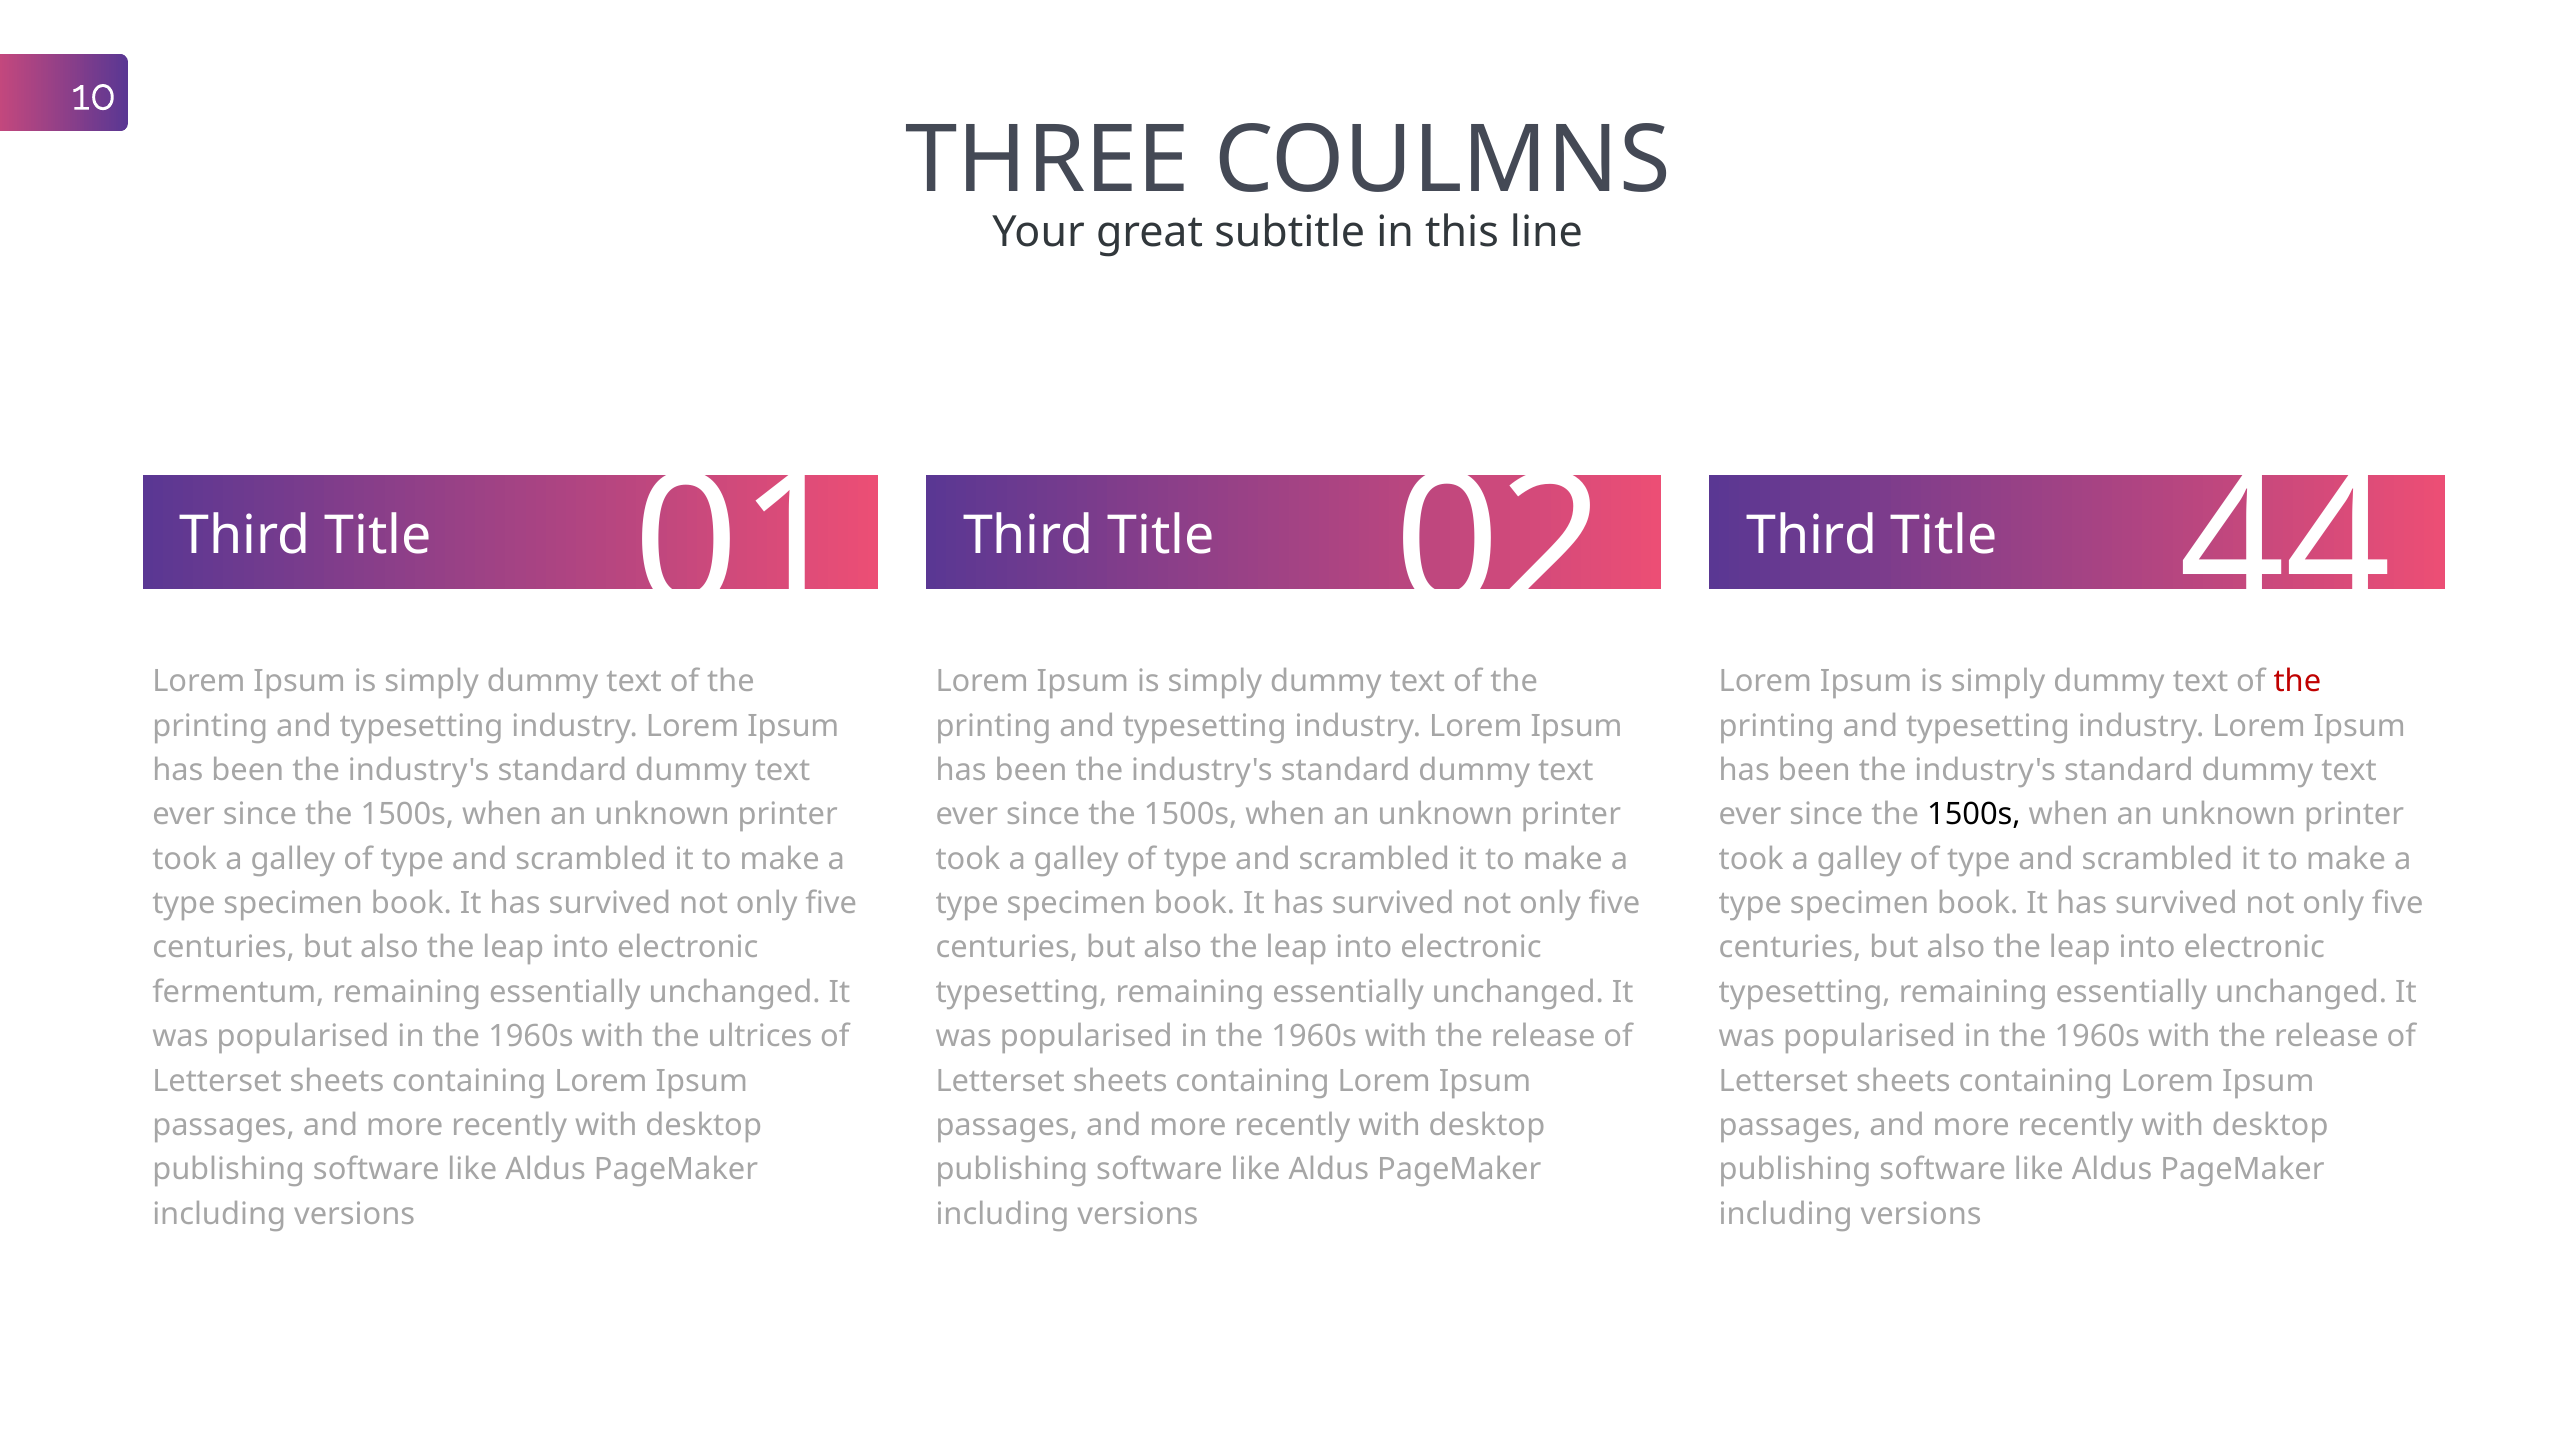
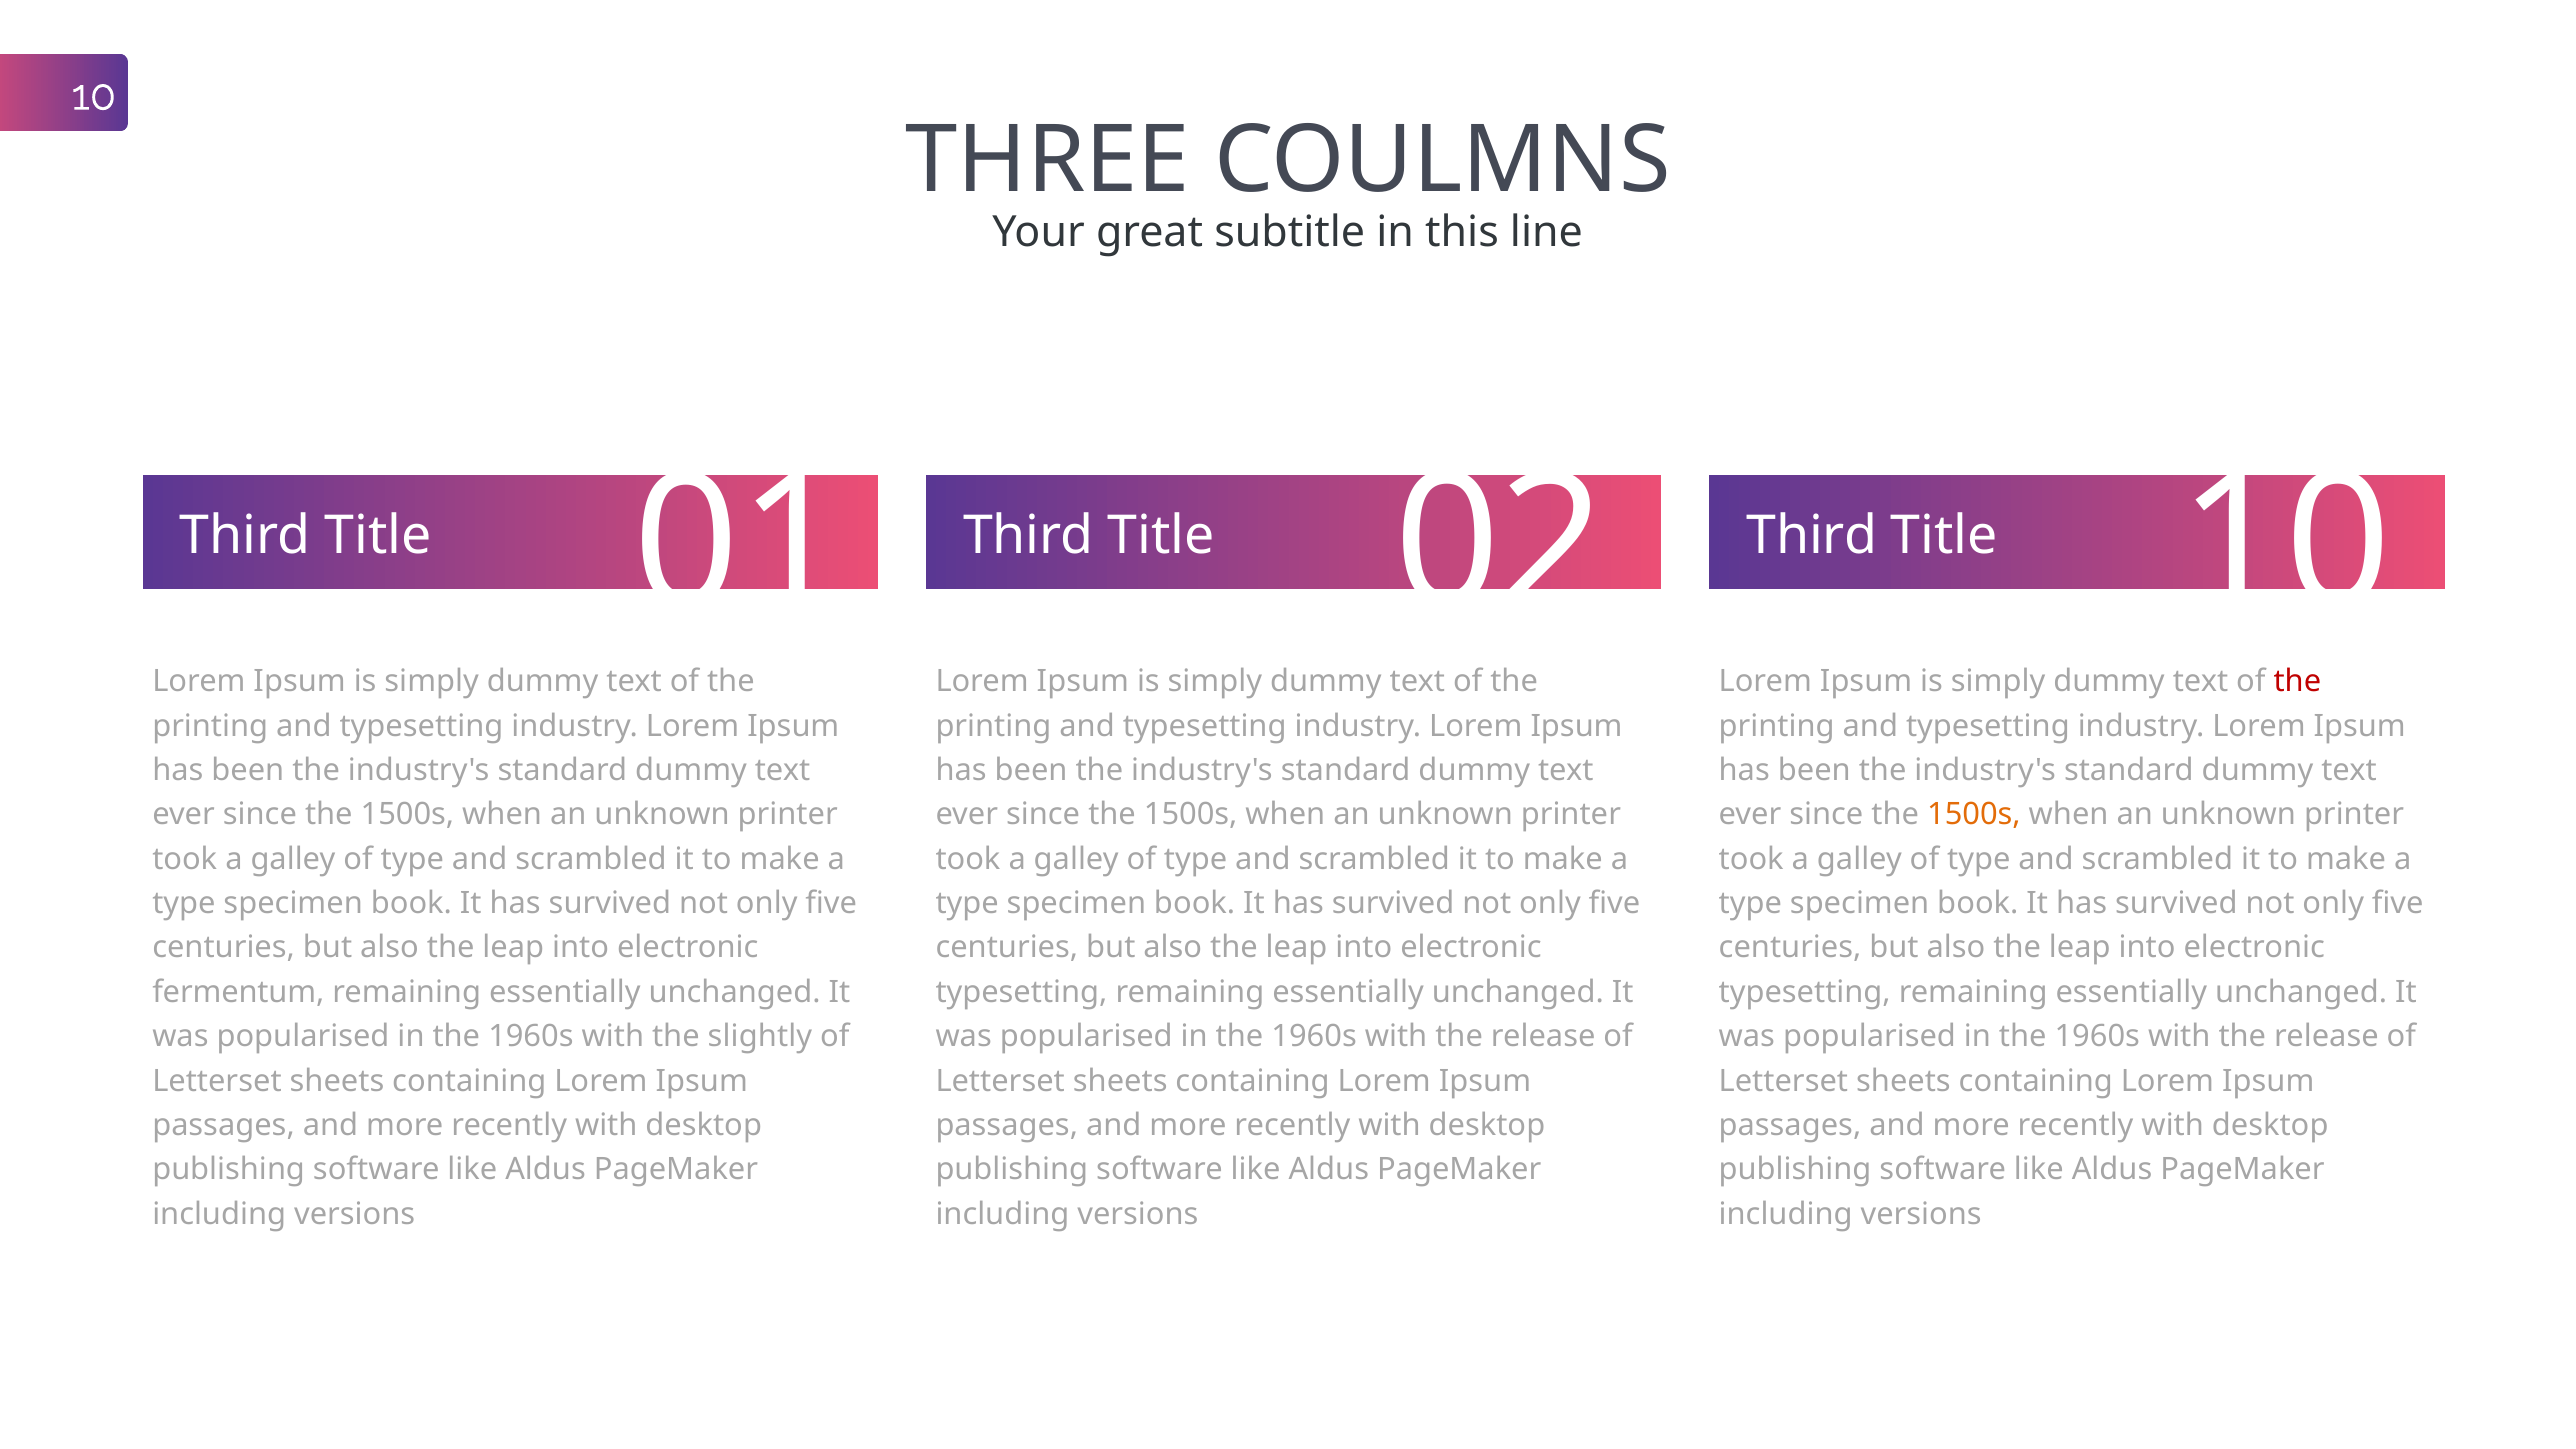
02 44: 44 -> 10
1500s at (1974, 815) colour: black -> orange
ultrices: ultrices -> slightly
